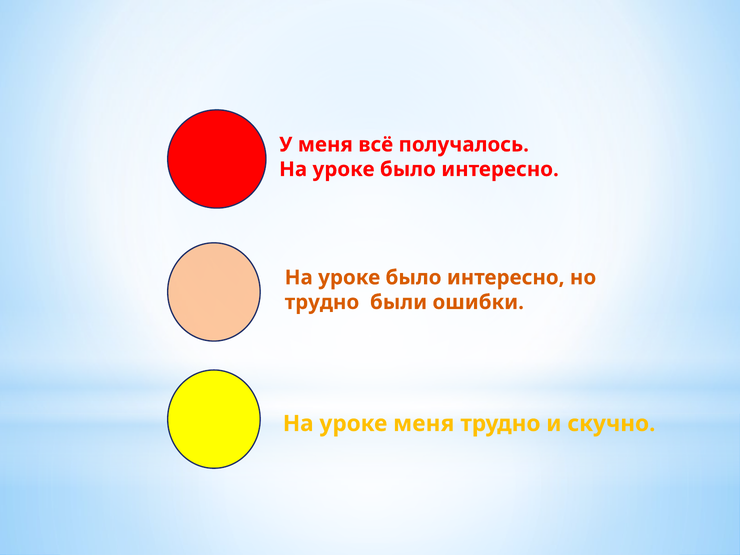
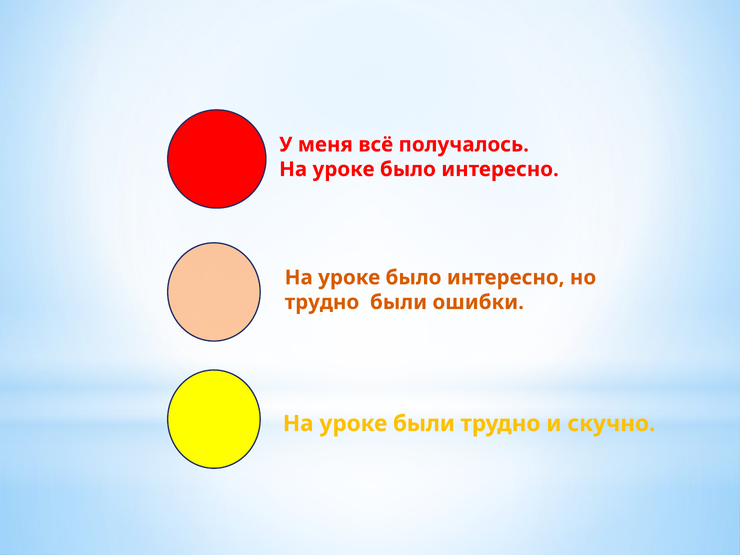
уроке меня: меня -> были
